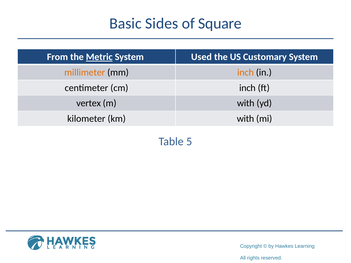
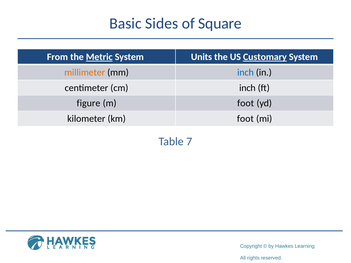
Used: Used -> Units
Customary underline: none -> present
inch at (245, 72) colour: orange -> blue
vertex: vertex -> figure
m with: with -> foot
km with: with -> foot
5: 5 -> 7
